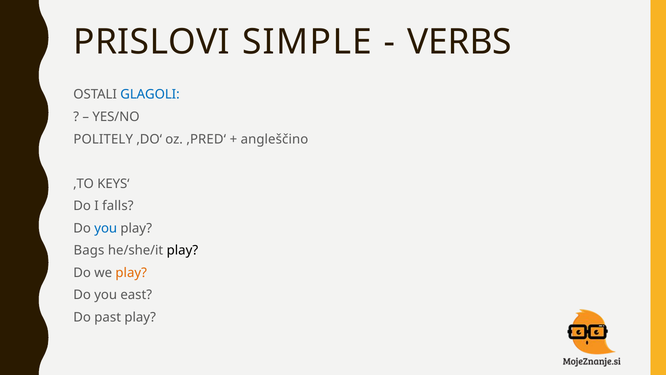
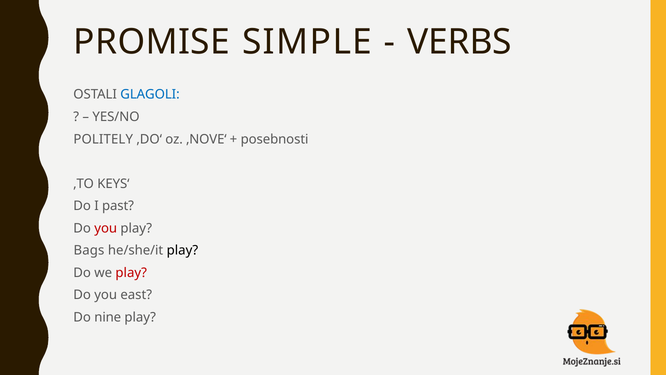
PRISLOVI: PRISLOVI -> PROMISE
‚PRED‘: ‚PRED‘ -> ‚NOVE‘
angleščino: angleščino -> posebnosti
falls: falls -> past
you at (106, 228) colour: blue -> red
play at (131, 272) colour: orange -> red
past: past -> nine
